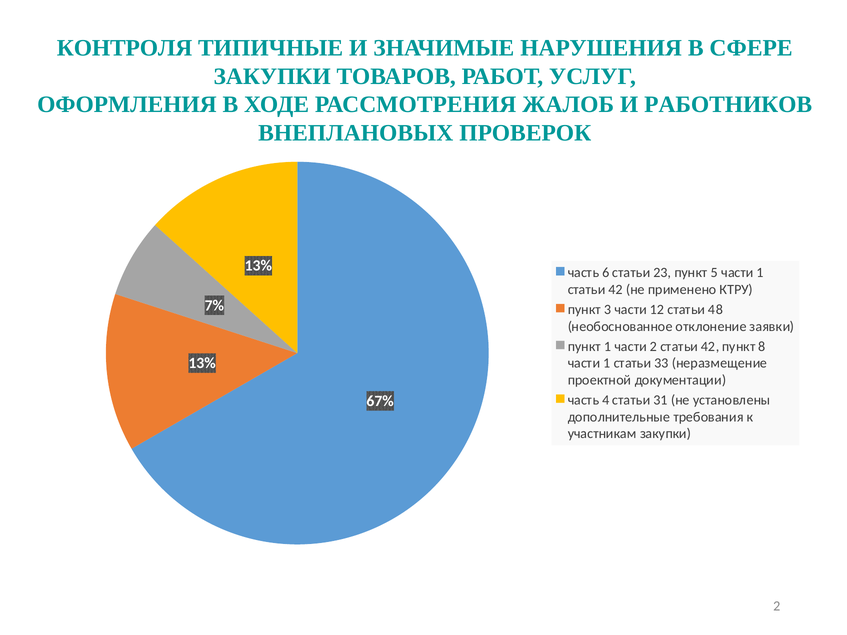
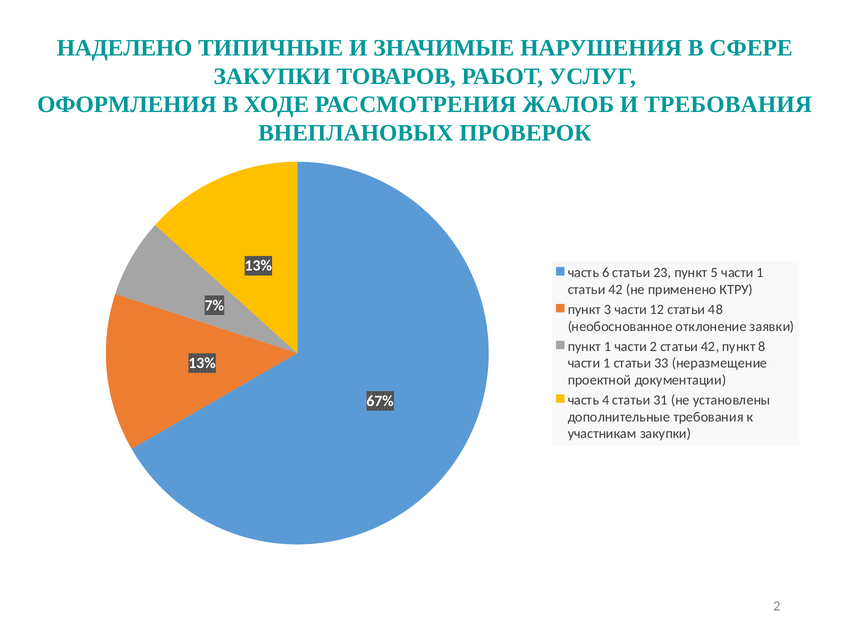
КОНТРОЛЯ: КОНТРОЛЯ -> НАДЕЛЕНО
И РАБОТНИКОВ: РАБОТНИКОВ -> ТРЕБОВАНИЯ
